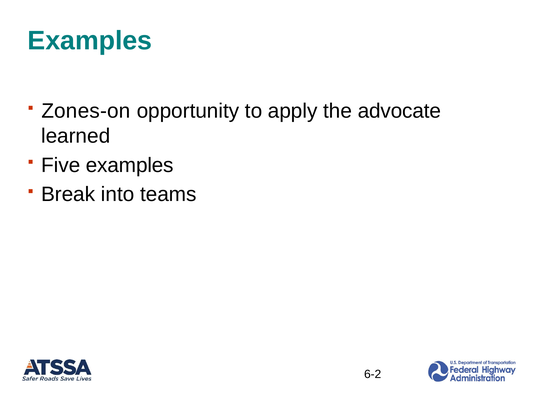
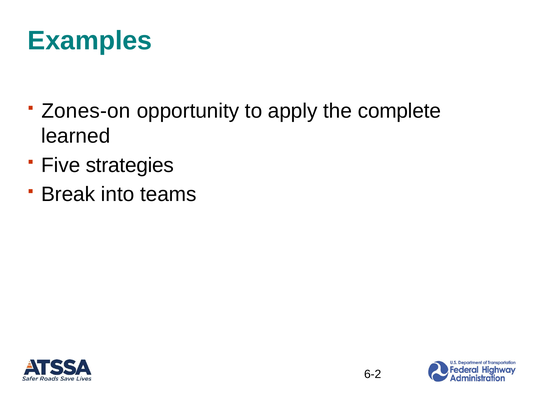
advocate: advocate -> complete
Five examples: examples -> strategies
